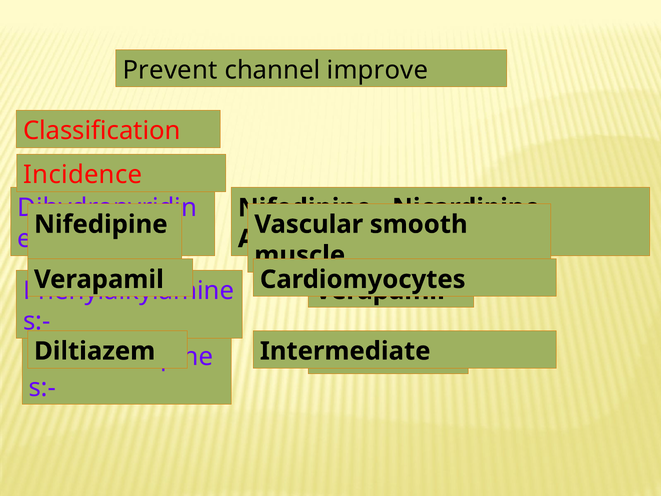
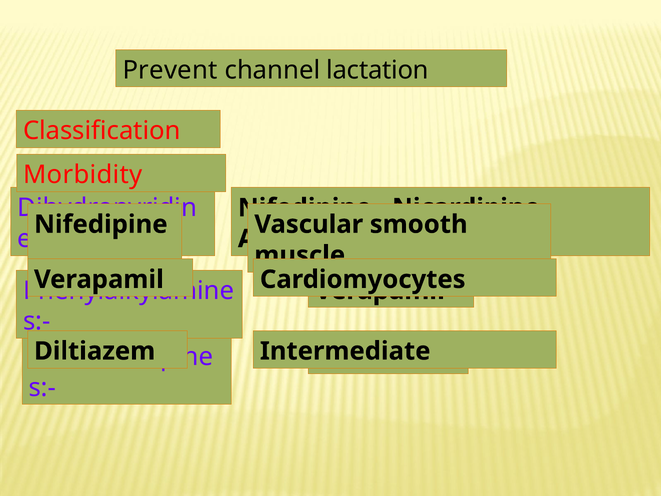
improve: improve -> lactation
Incidence: Incidence -> Morbidity
